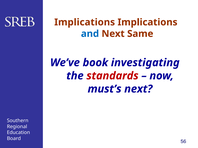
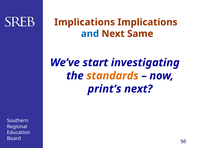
book: book -> start
standards colour: red -> orange
must’s: must’s -> print’s
